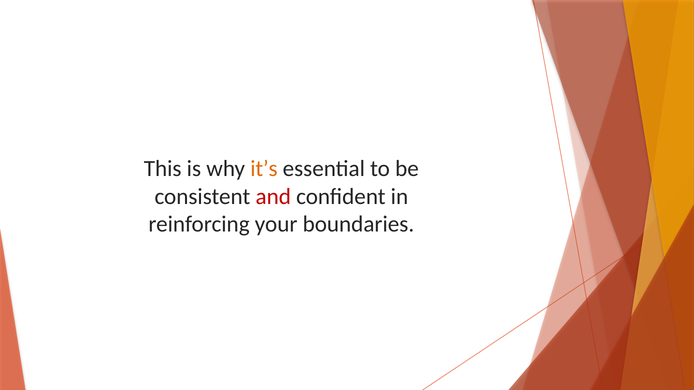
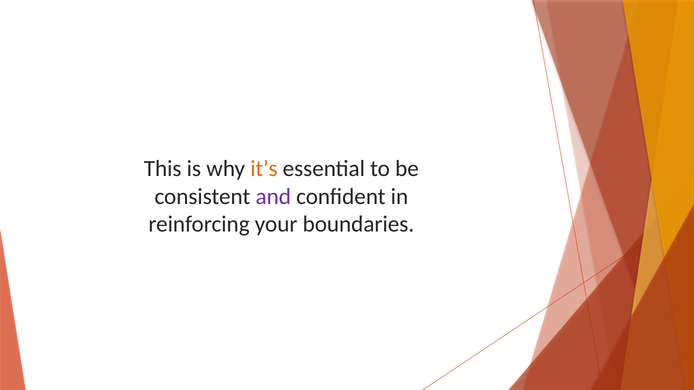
and colour: red -> purple
